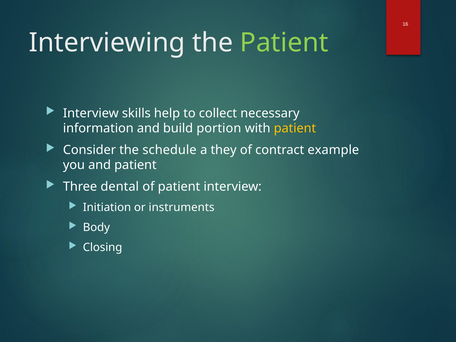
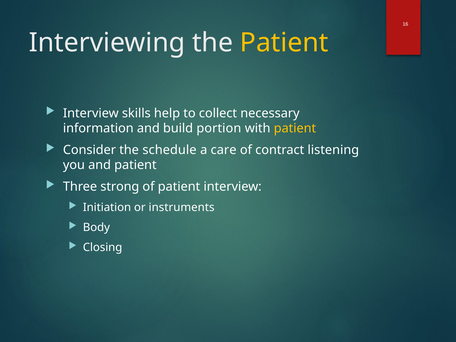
Patient at (284, 43) colour: light green -> yellow
they: they -> care
example: example -> listening
dental: dental -> strong
